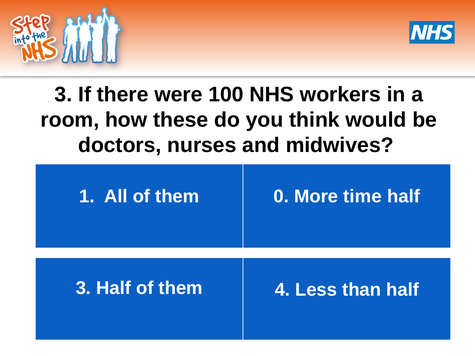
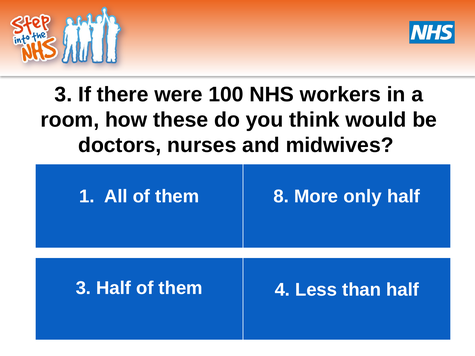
0: 0 -> 8
time: time -> only
